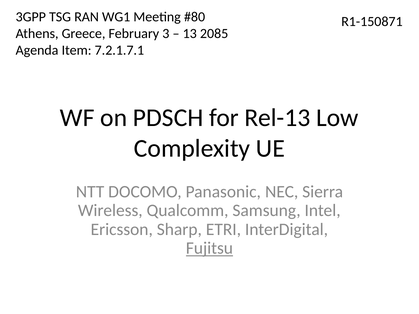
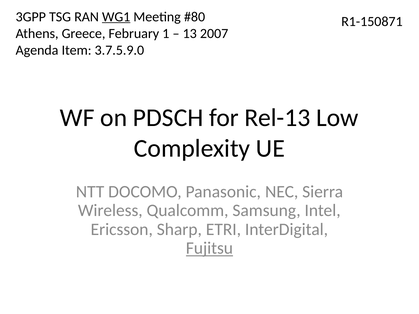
WG1 underline: none -> present
3: 3 -> 1
2085: 2085 -> 2007
7.2.1.7.1: 7.2.1.7.1 -> 3.7.5.9.0
